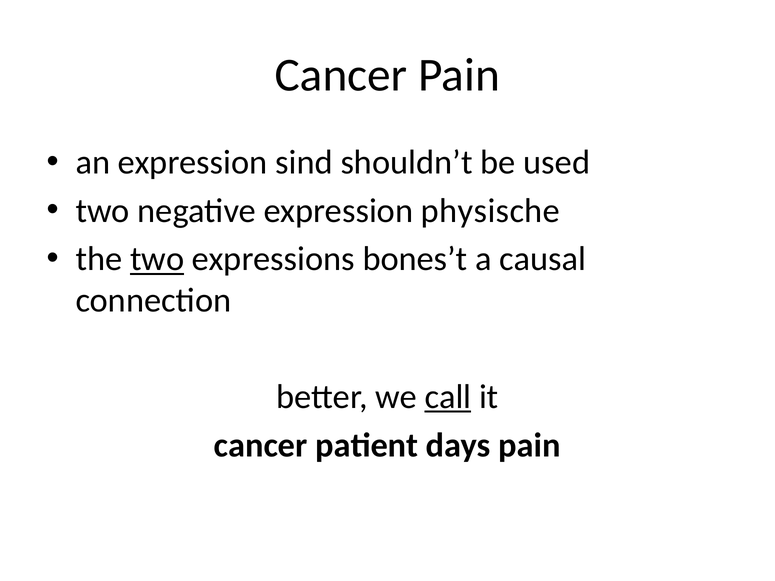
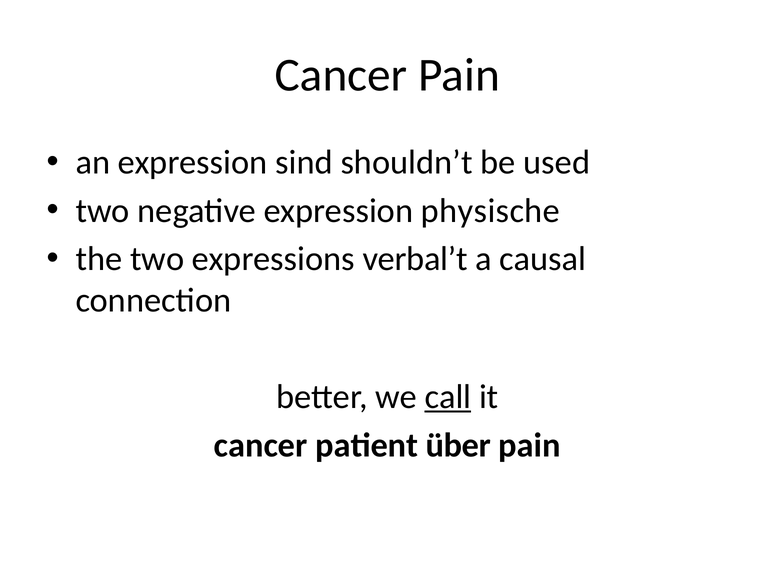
two at (157, 259) underline: present -> none
bones’t: bones’t -> verbal’t
days: days -> über
